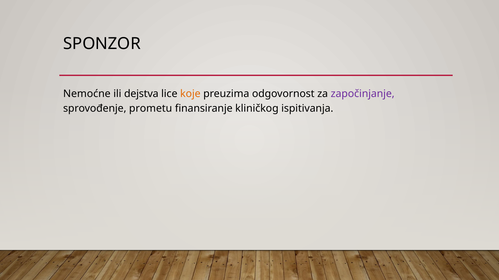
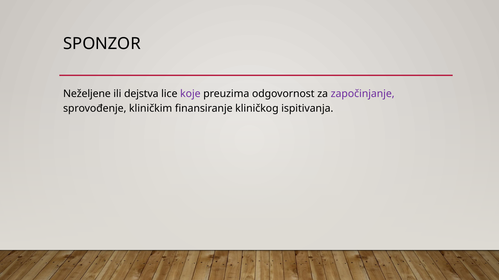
Nemoćne: Nemoćne -> Neželjene
koje colour: orange -> purple
prometu: prometu -> kliničkim
